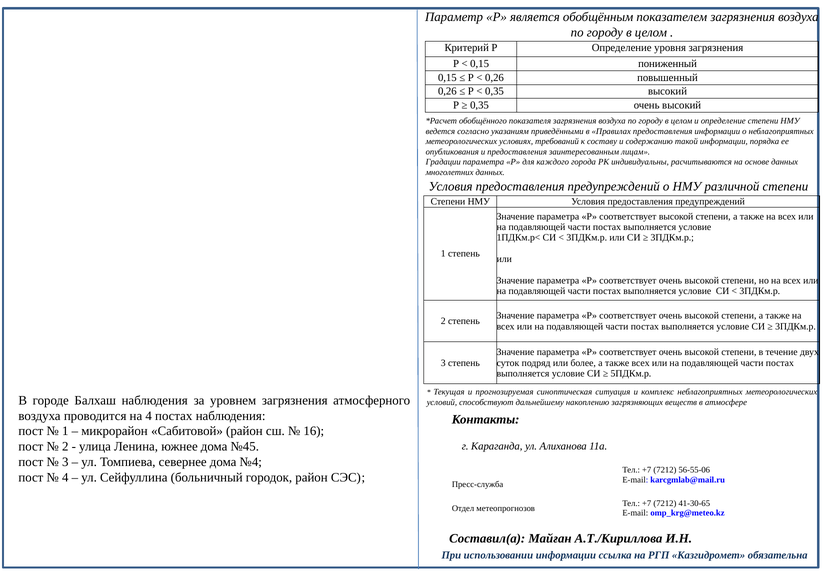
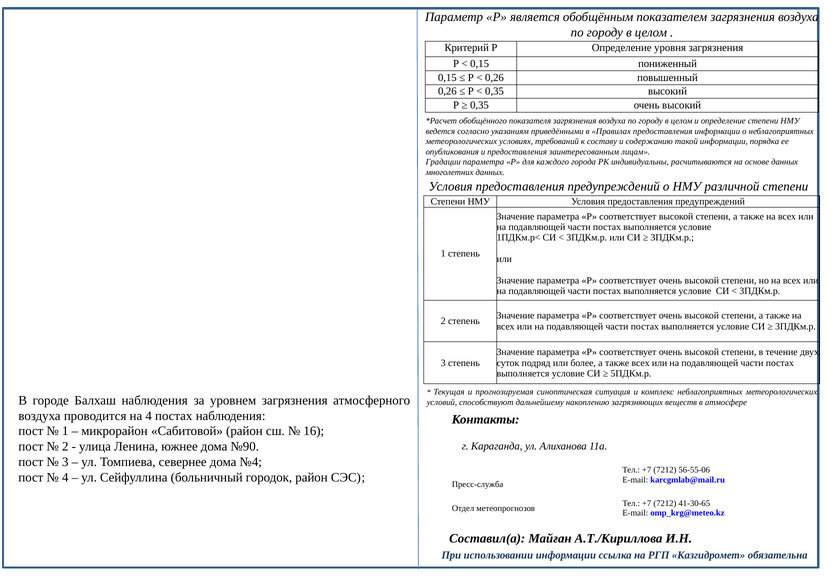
№45: №45 -> №90
